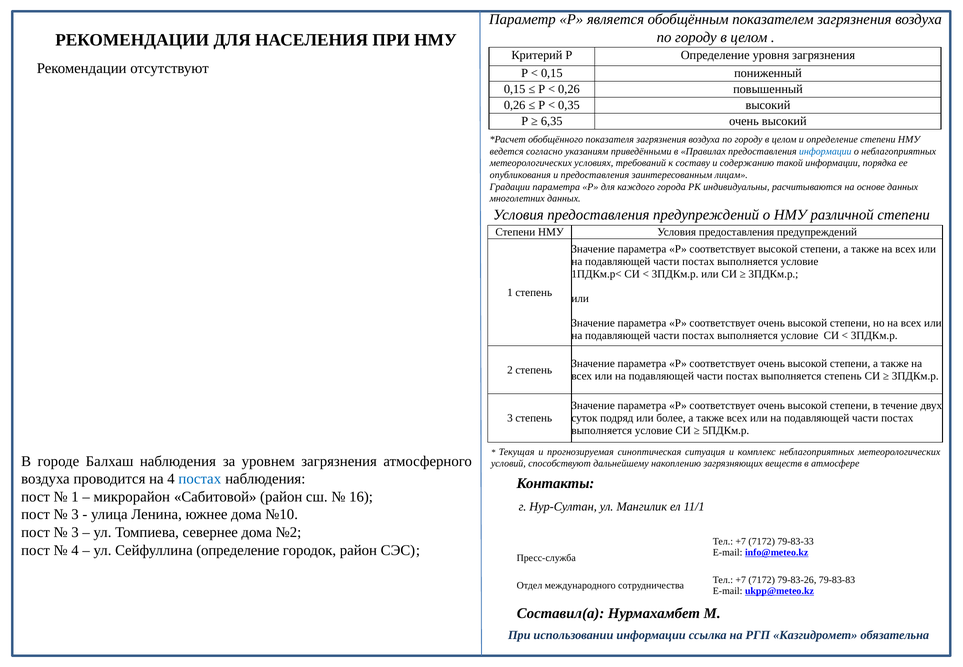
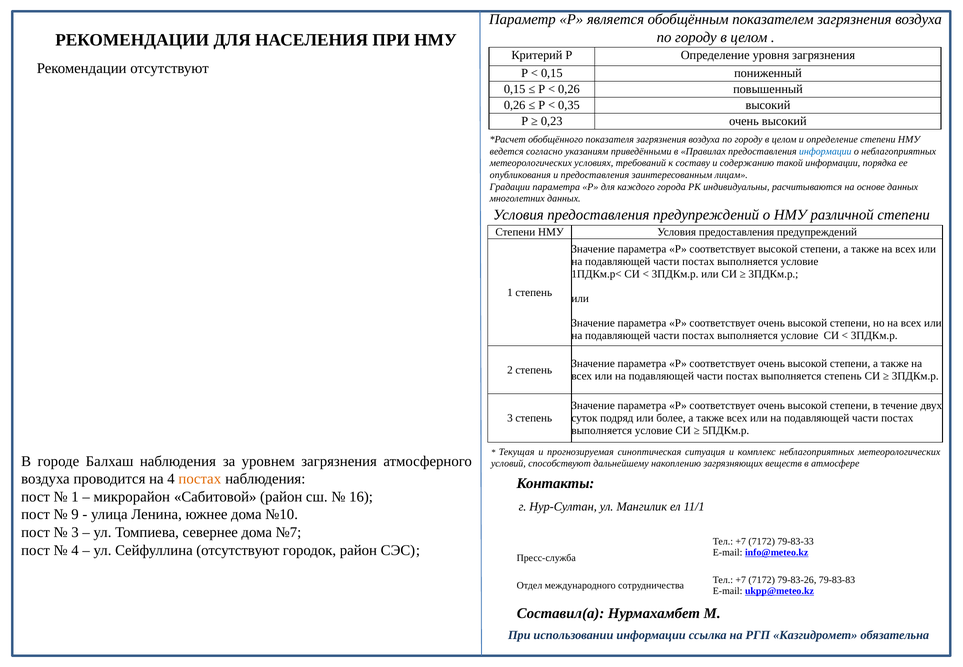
6,35: 6,35 -> 0,23
постах at (200, 479) colour: blue -> orange
3 at (75, 514): 3 -> 9
№2: №2 -> №7
Сейфуллина определение: определение -> отсутствуют
